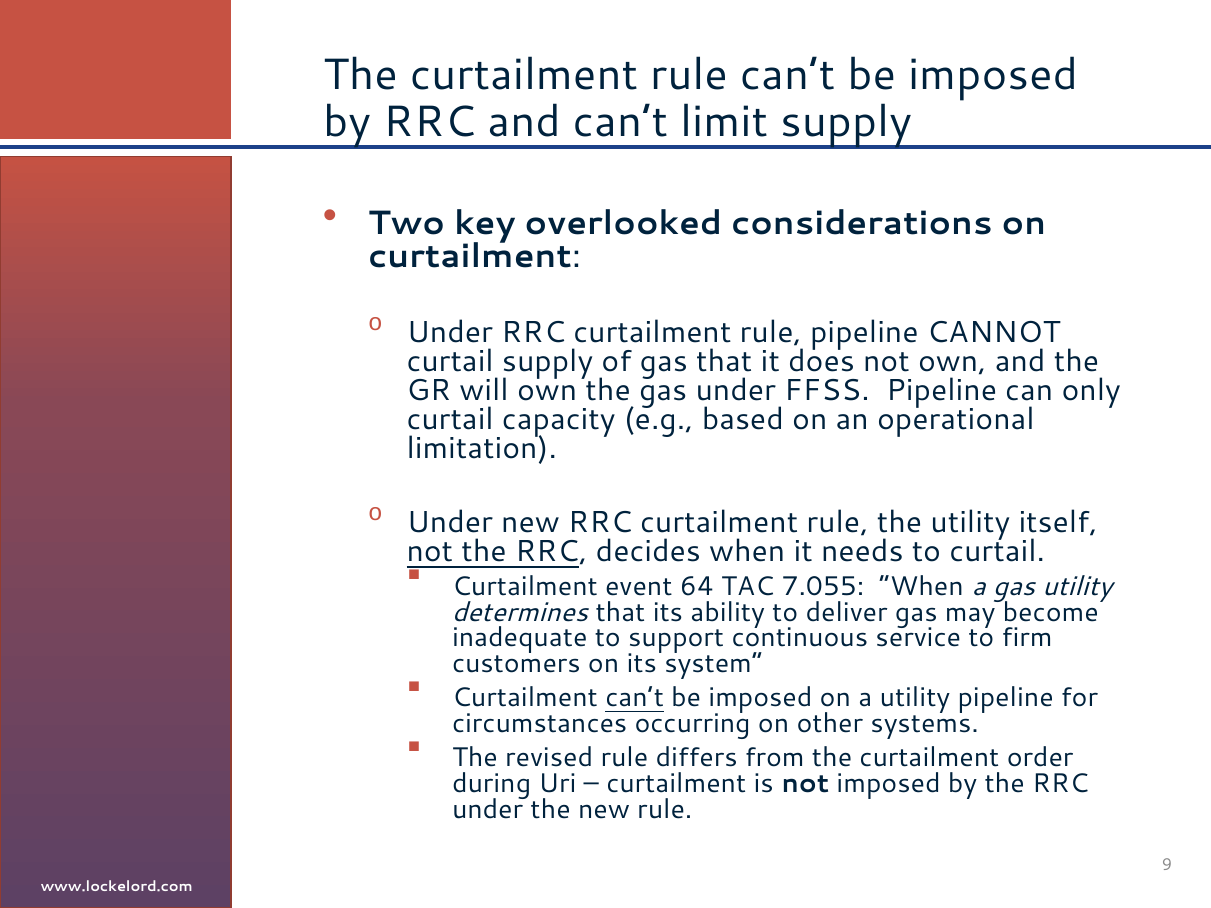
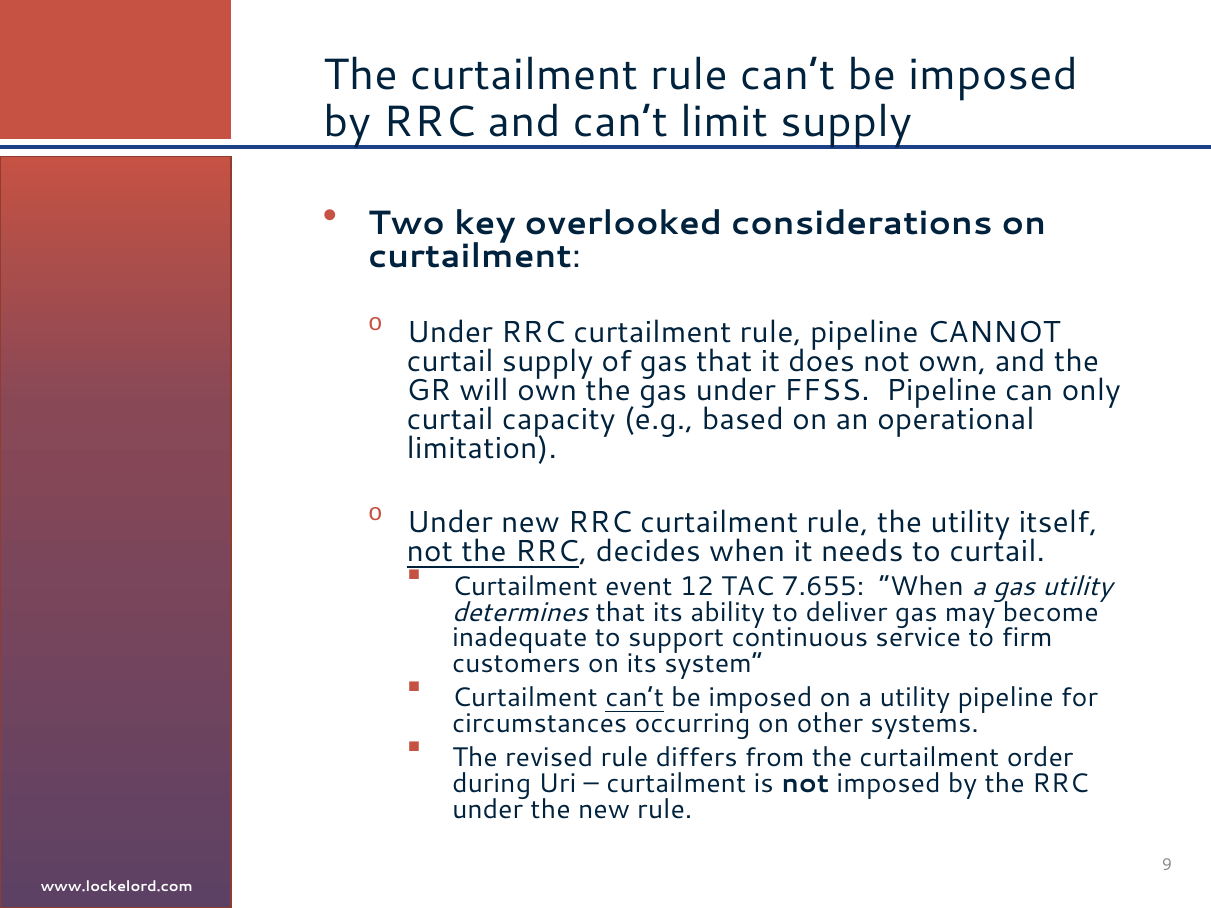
64: 64 -> 12
7.055: 7.055 -> 7.655
